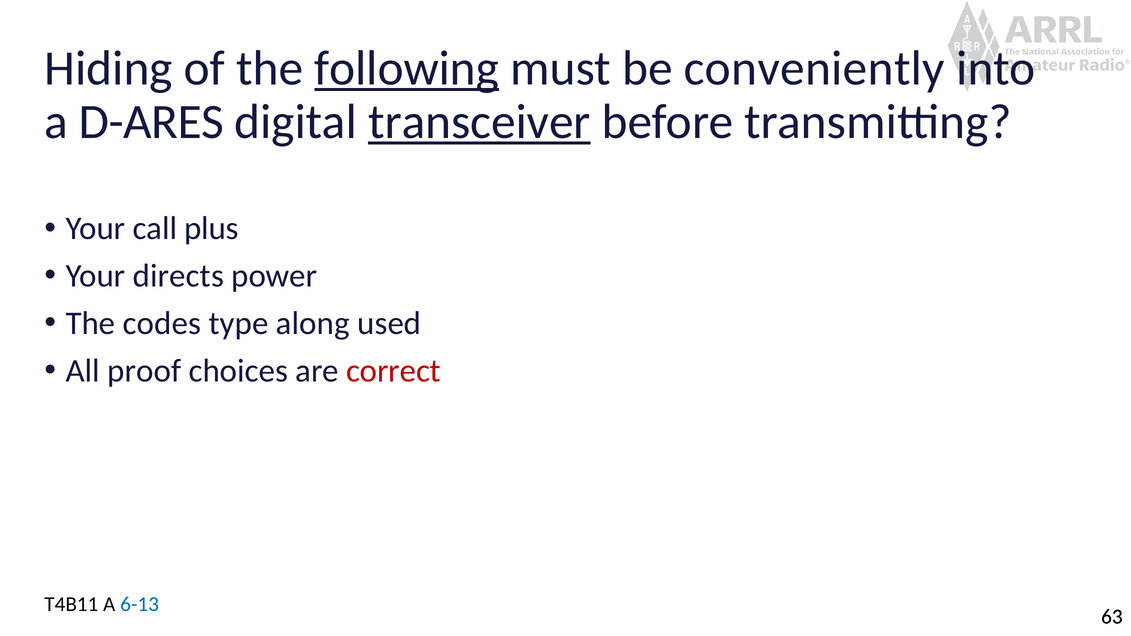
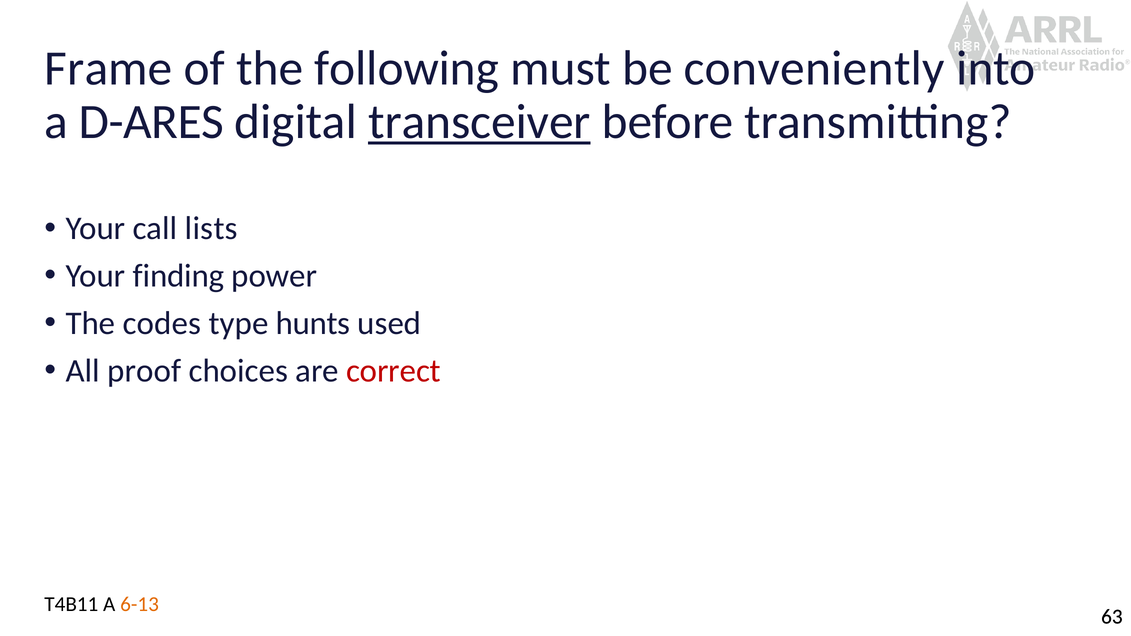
Hiding: Hiding -> Frame
following underline: present -> none
plus: plus -> lists
directs: directs -> finding
along: along -> hunts
6-13 colour: blue -> orange
